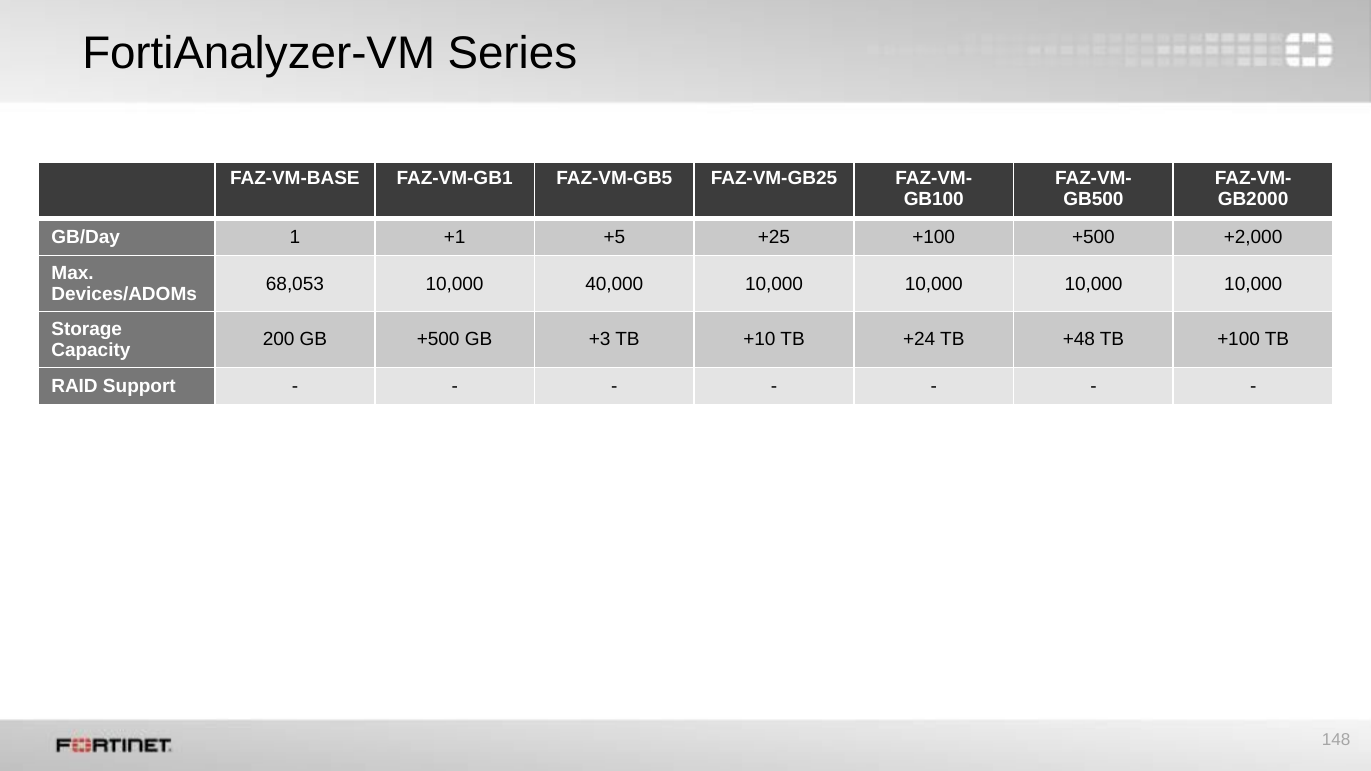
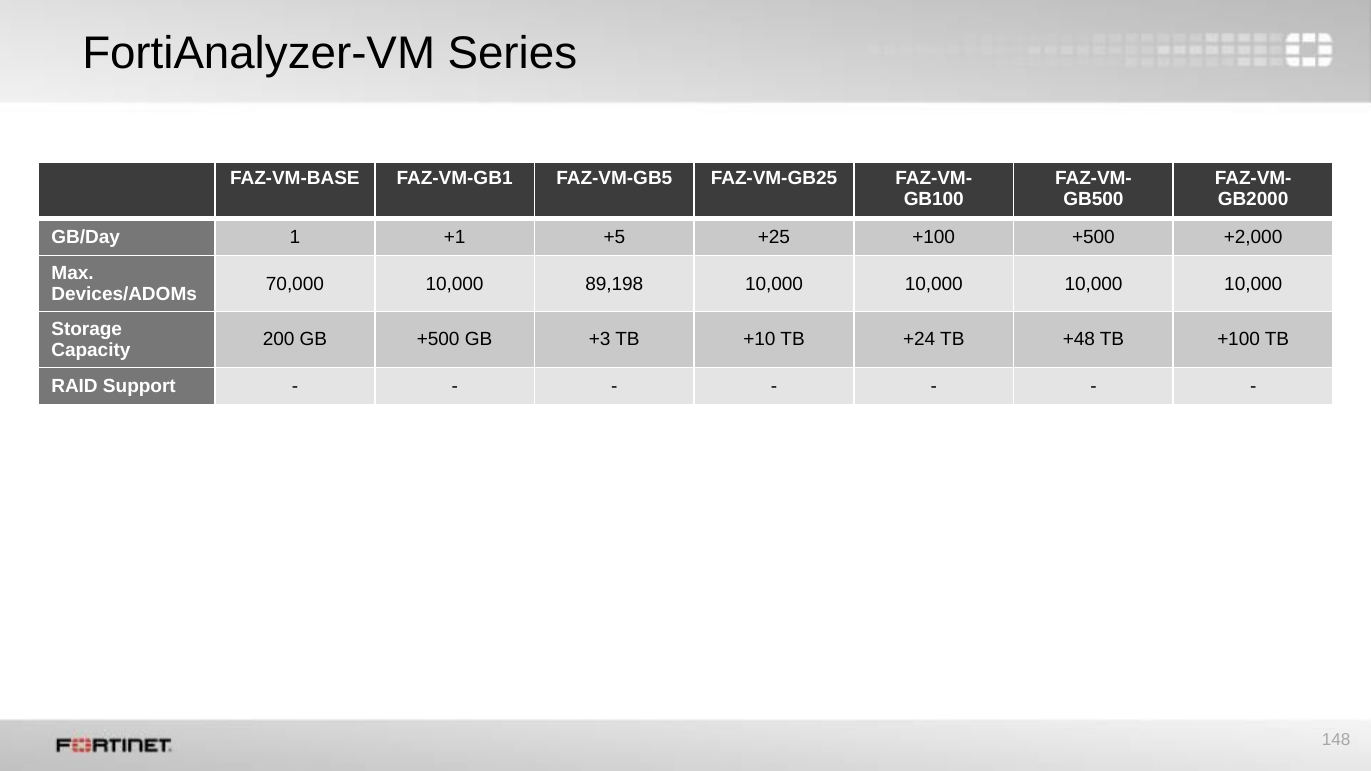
68,053: 68,053 -> 70,000
40,000: 40,000 -> 89,198
